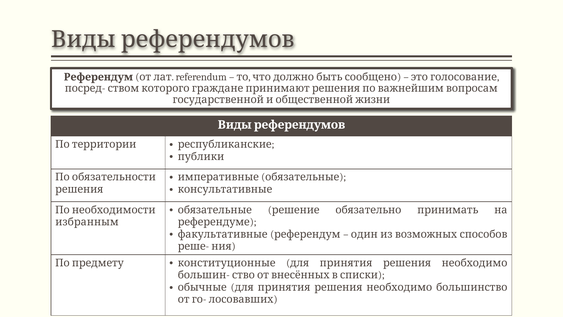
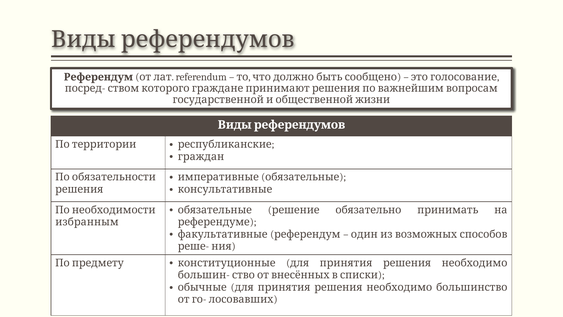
публики: публики -> граждан
